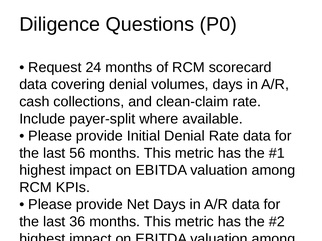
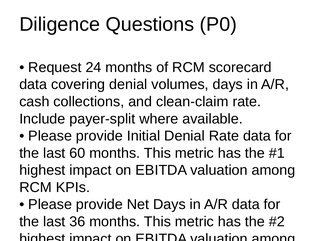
56: 56 -> 60
